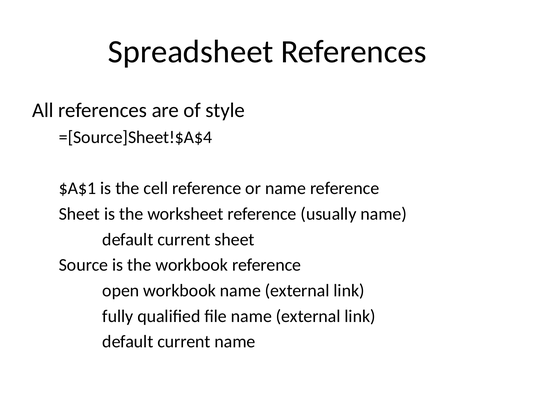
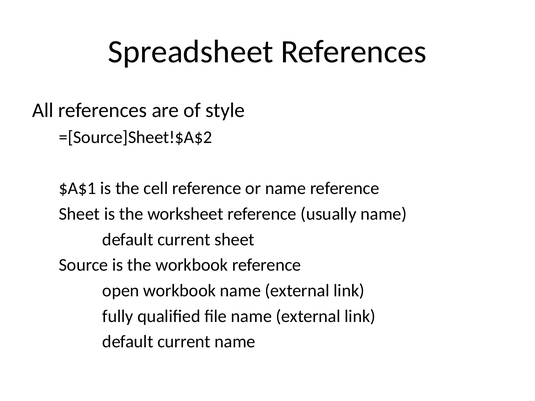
=[Source]Sheet!$A$4: =[Source]Sheet!$A$4 -> =[Source]Sheet!$A$2
